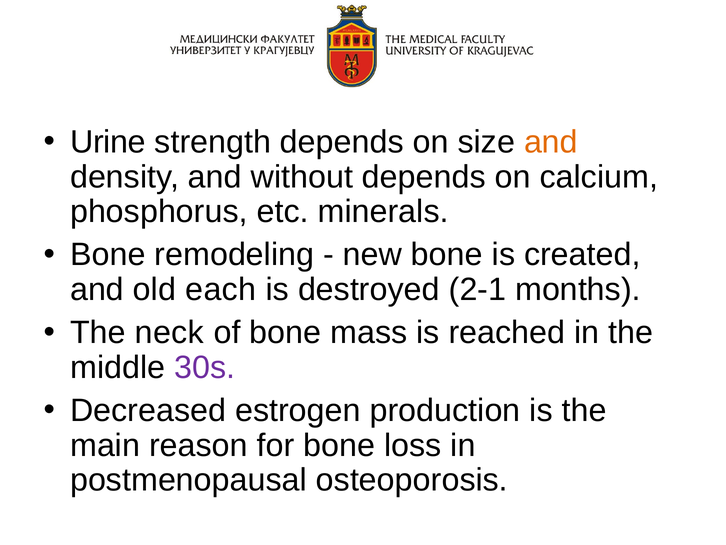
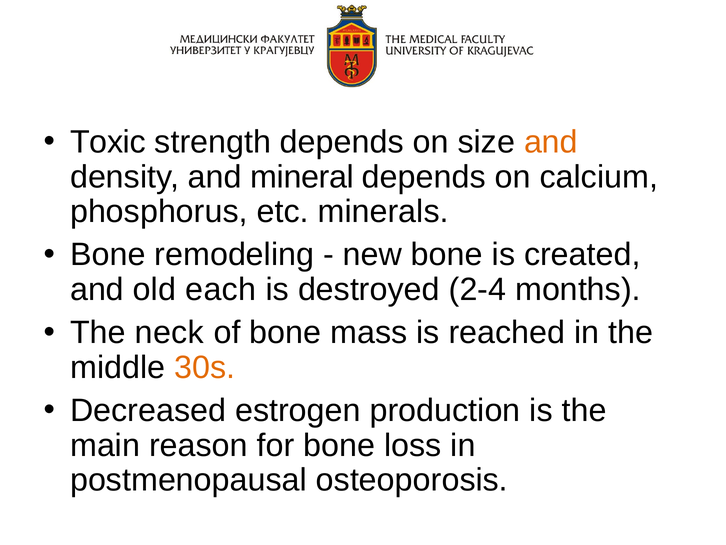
Urine: Urine -> Toxic
without: without -> mineral
2-1: 2-1 -> 2-4
30s colour: purple -> orange
